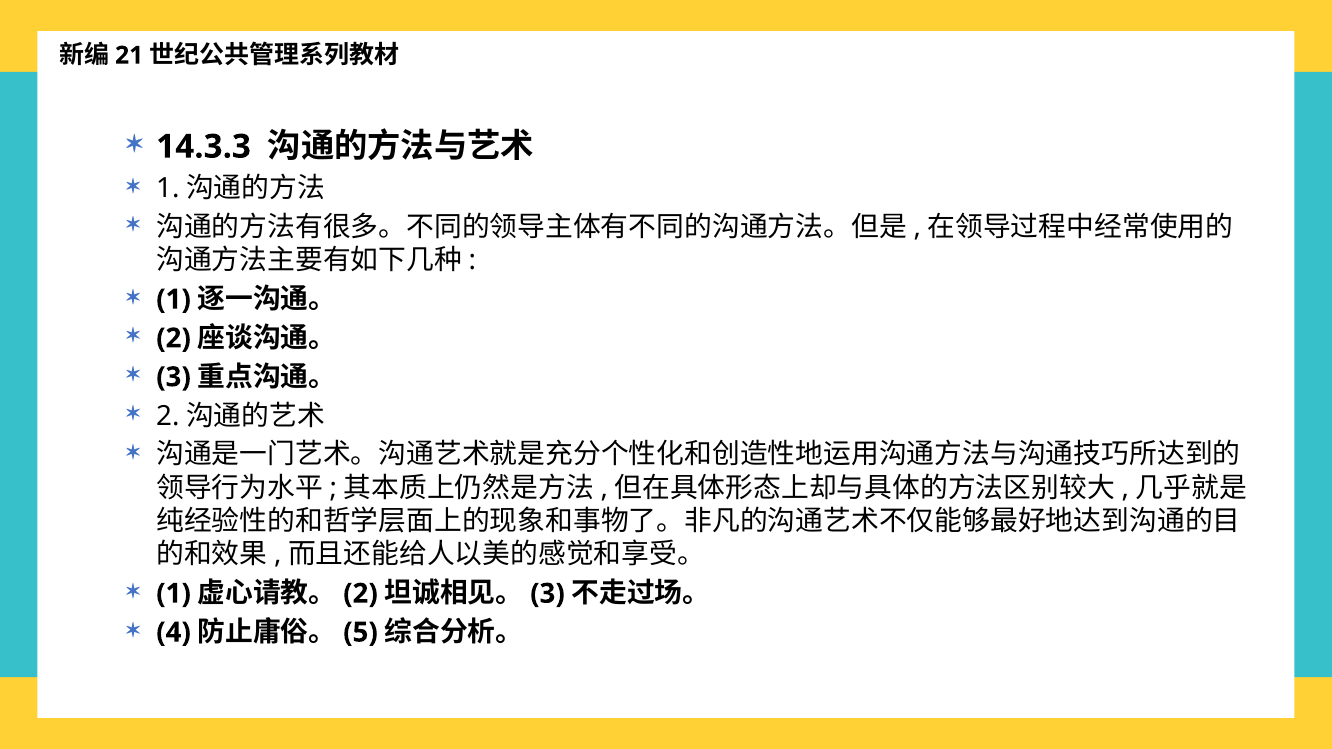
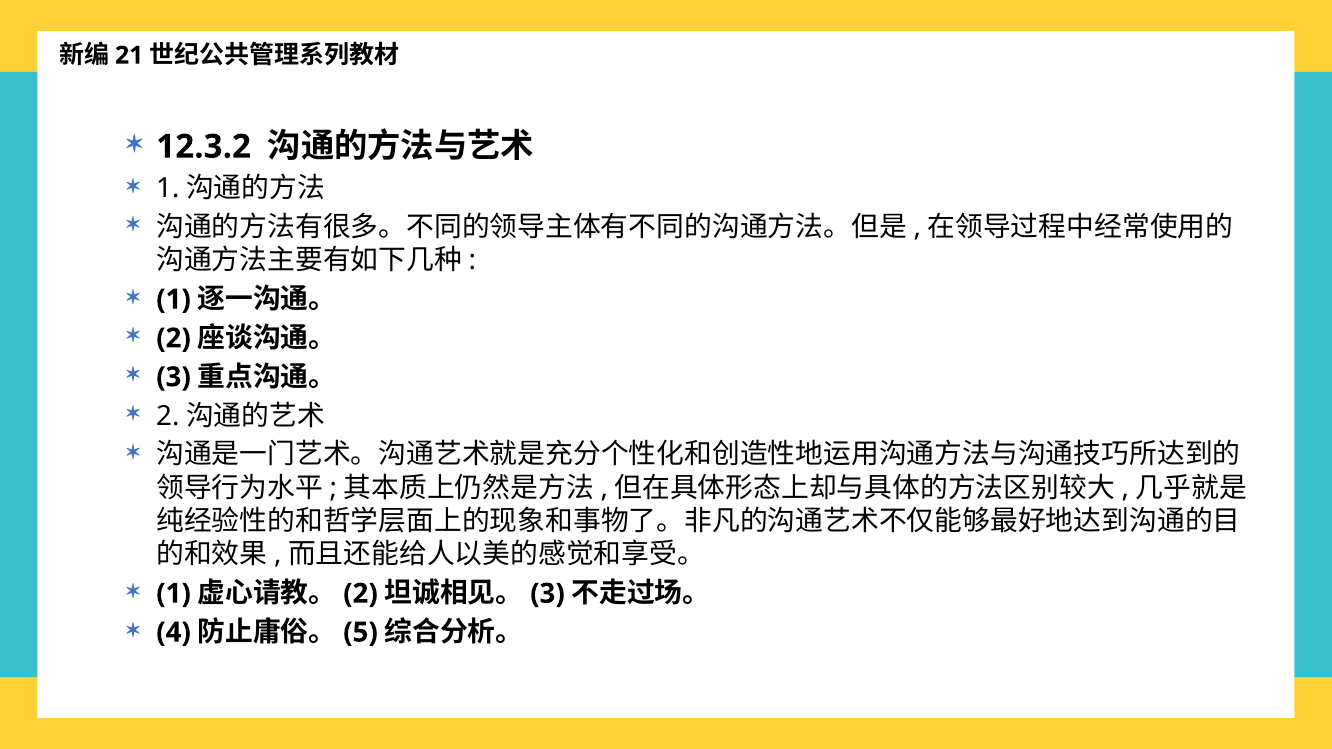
14.3.3: 14.3.3 -> 12.3.2
